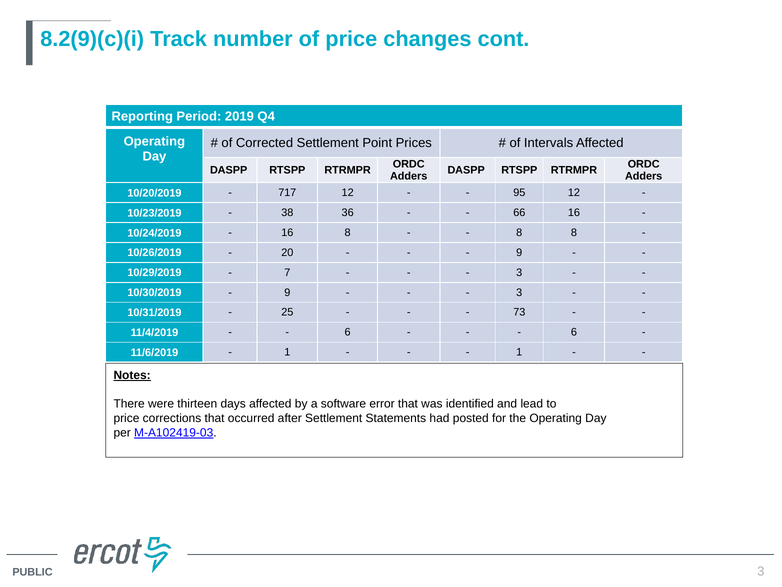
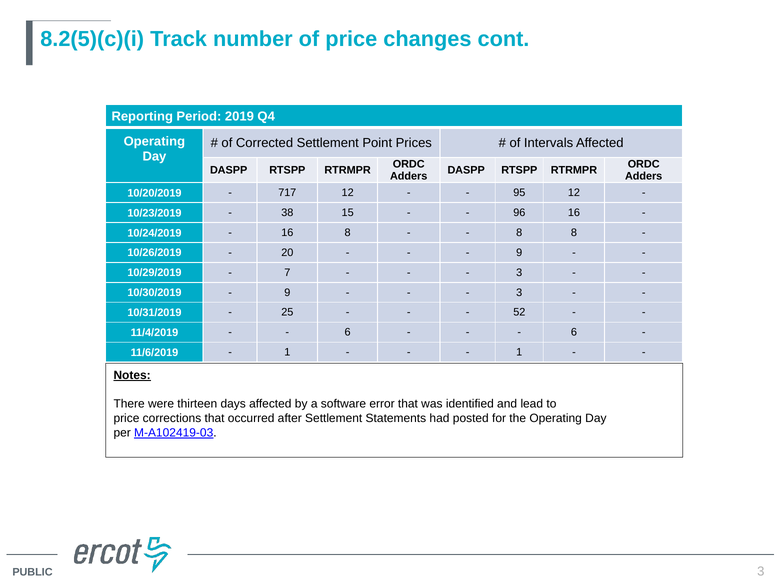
8.2(9)(c)(i: 8.2(9)(c)(i -> 8.2(5)(c)(i
36: 36 -> 15
66: 66 -> 96
73: 73 -> 52
